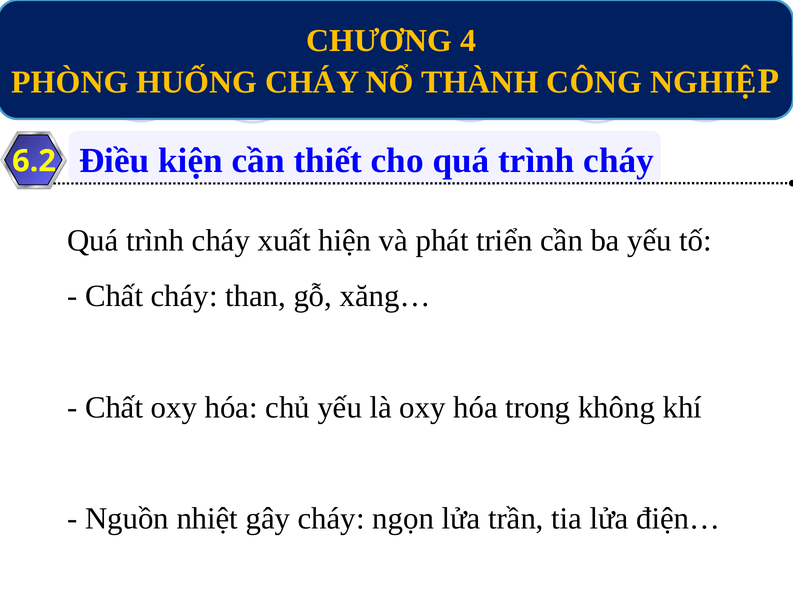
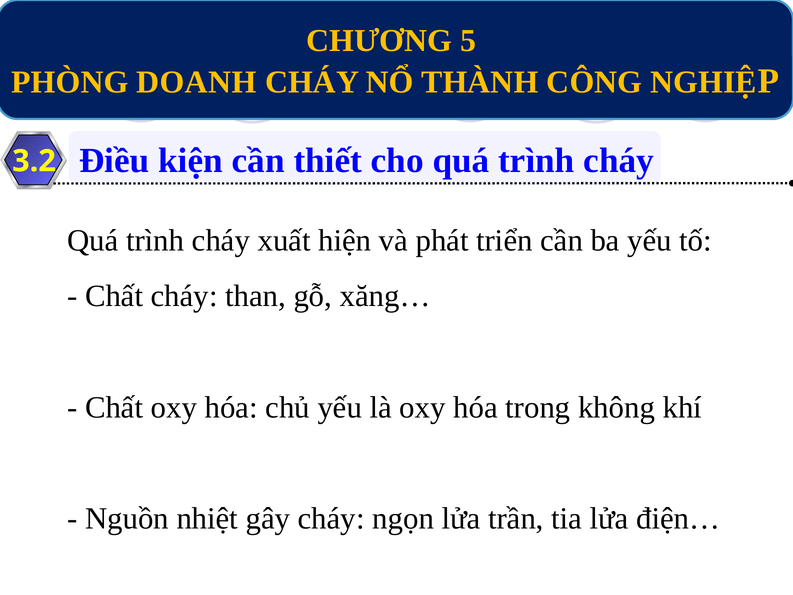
4: 4 -> 5
HUỐNG: HUỐNG -> DOANH
6.2: 6.2 -> 3.2
